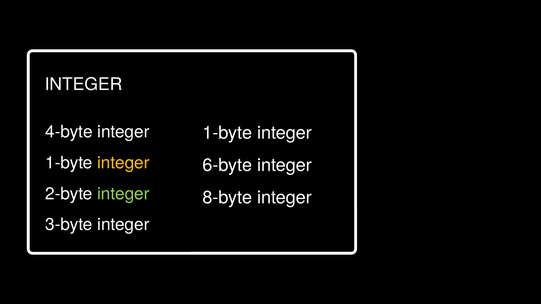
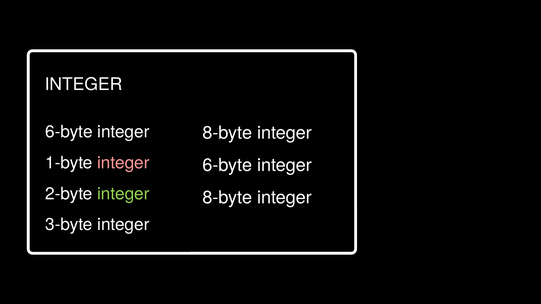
4-byte at (69, 132): 4-byte -> 6-byte
1-byte at (227, 133): 1-byte -> 8-byte
integer at (123, 163) colour: yellow -> pink
